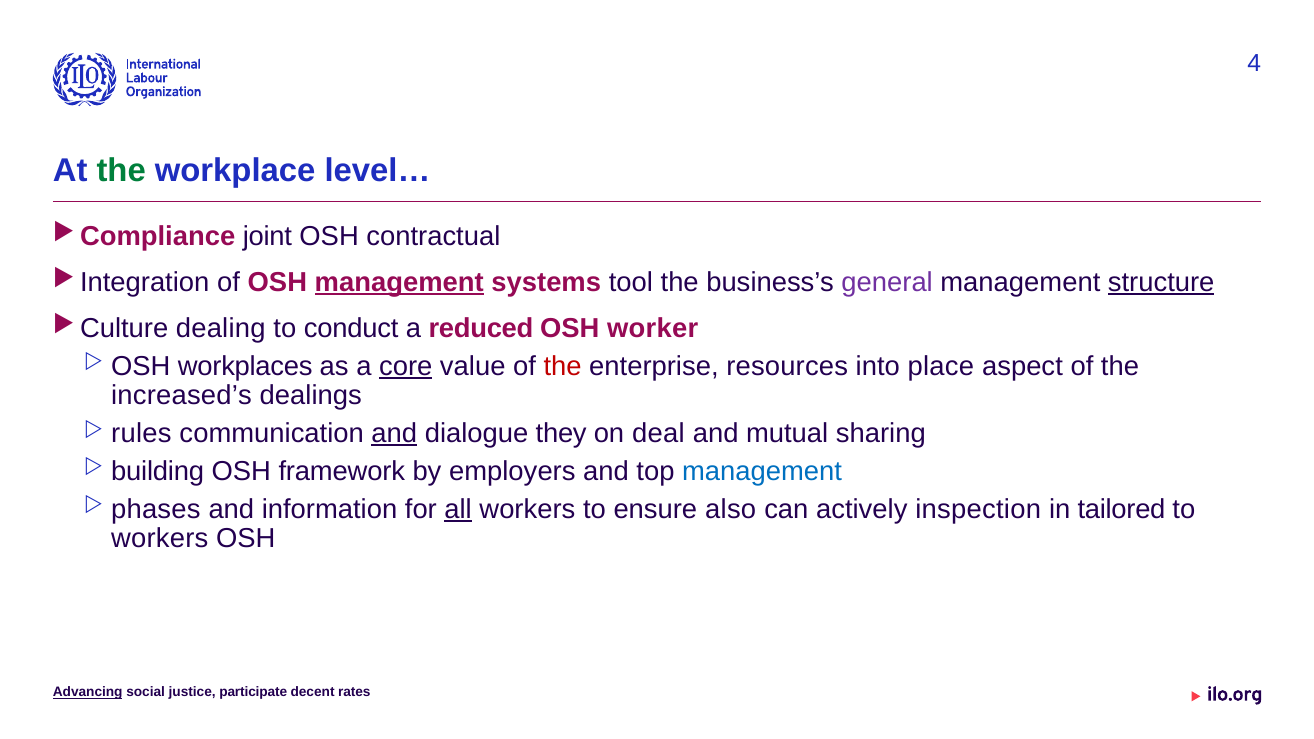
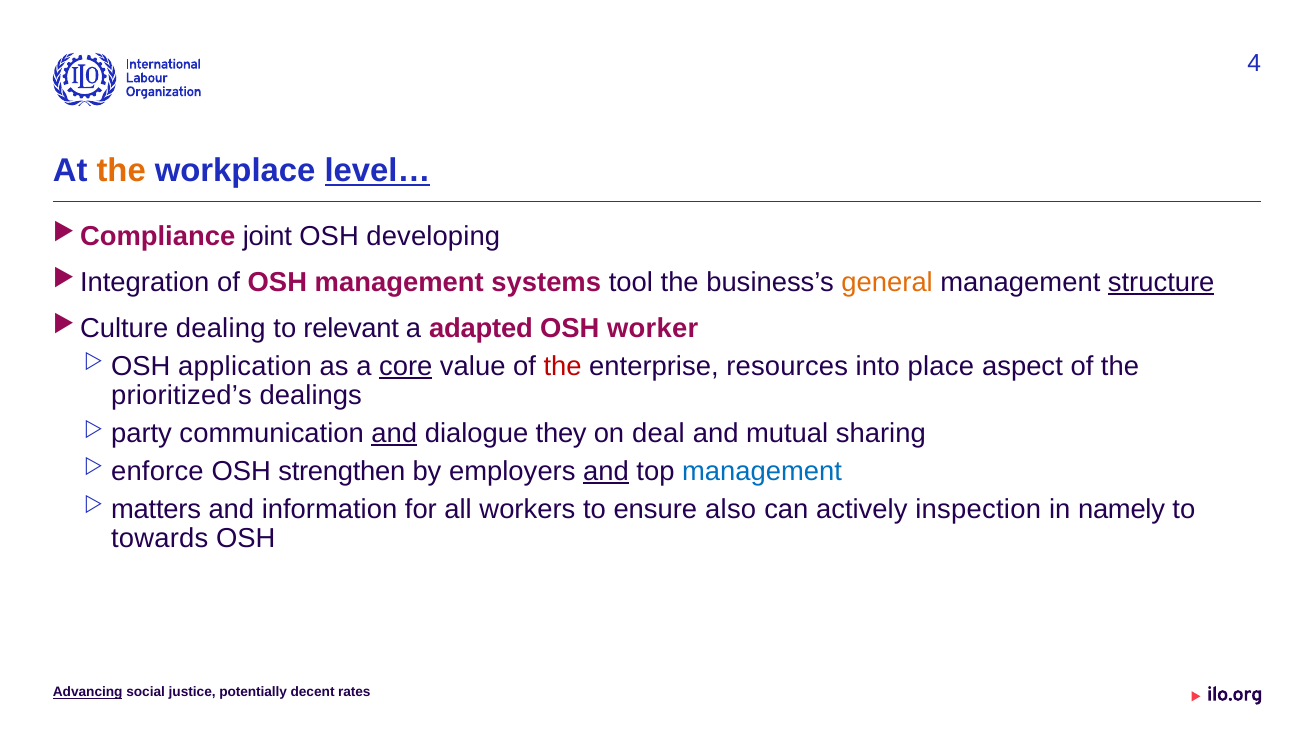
the at (121, 171) colour: green -> orange
level… underline: none -> present
contractual: contractual -> developing
management at (399, 282) underline: present -> none
general colour: purple -> orange
conduct: conduct -> relevant
reduced: reduced -> adapted
workplaces: workplaces -> application
increased’s: increased’s -> prioritized’s
rules: rules -> party
building: building -> enforce
framework: framework -> strengthen
and at (606, 471) underline: none -> present
phases: phases -> matters
all underline: present -> none
tailored: tailored -> namely
workers at (160, 539): workers -> towards
participate: participate -> potentially
